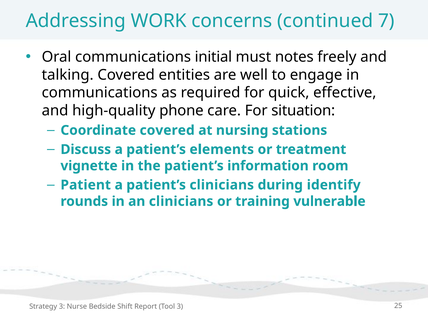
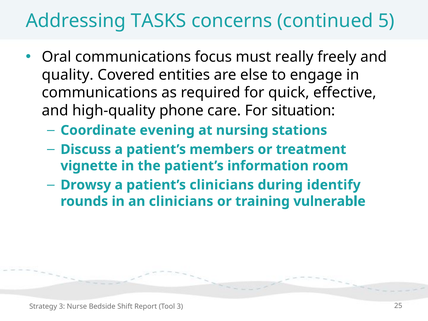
WORK: WORK -> TASKS
7: 7 -> 5
initial: initial -> focus
notes: notes -> really
talking: talking -> quality
well: well -> else
Coordinate covered: covered -> evening
elements: elements -> members
Patient: Patient -> Drowsy
